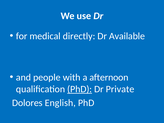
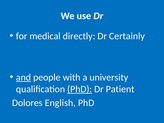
Available: Available -> Certainly
and underline: none -> present
afternoon: afternoon -> university
Private: Private -> Patient
